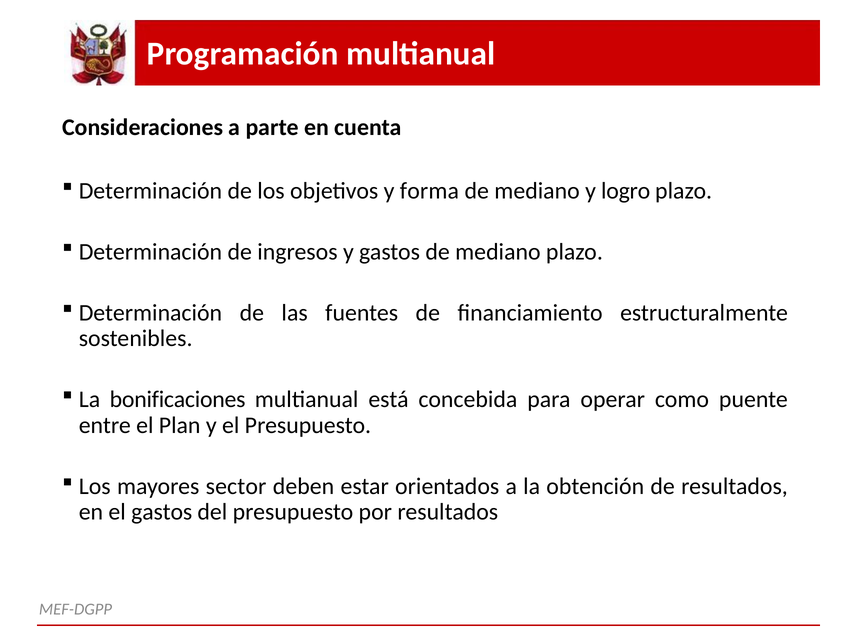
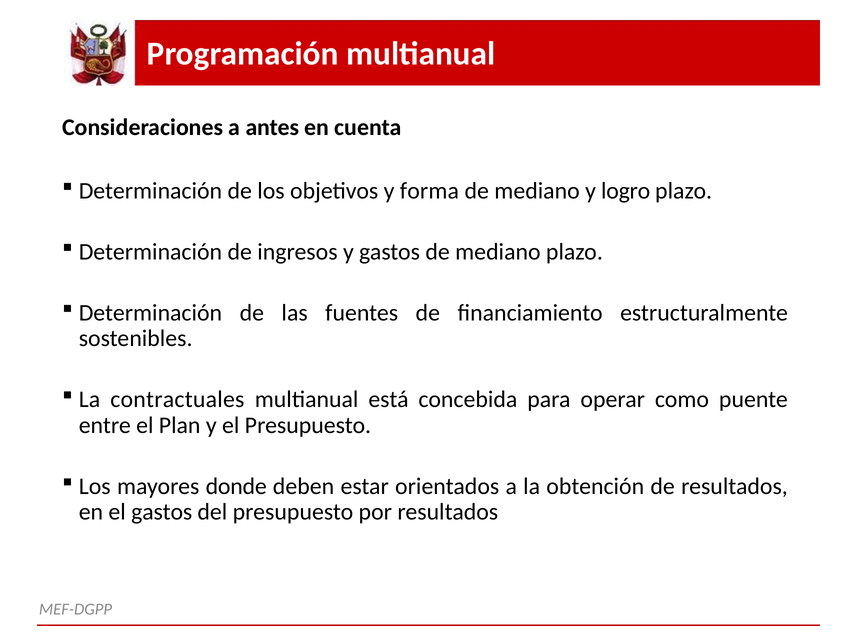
parte: parte -> antes
bonificaciones: bonificaciones -> contractuales
sector: sector -> donde
